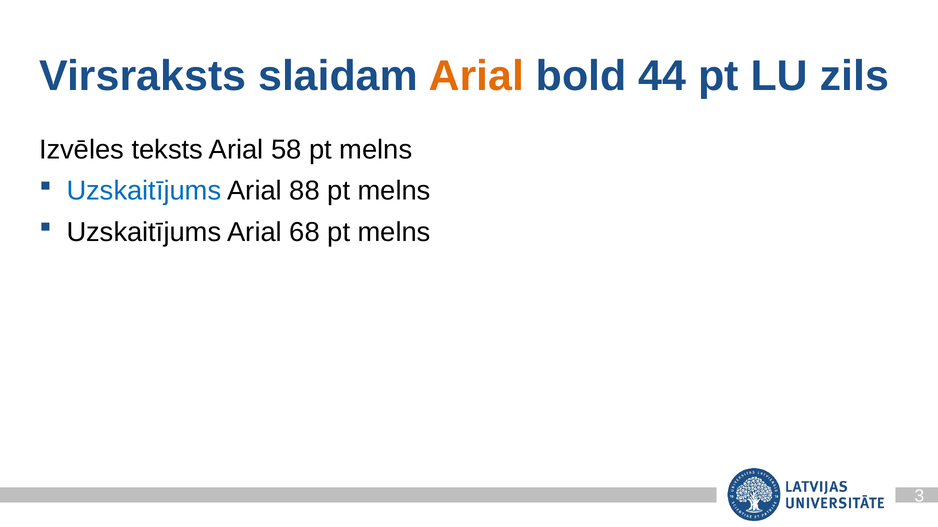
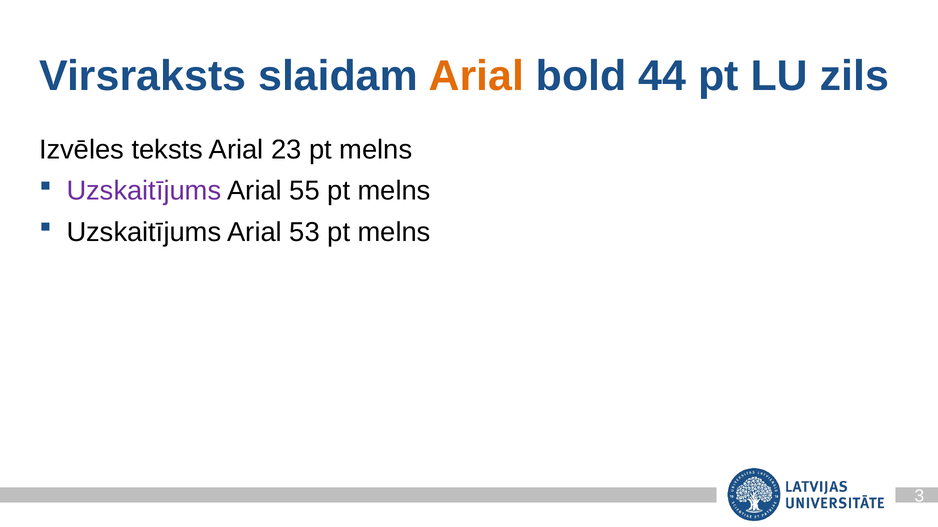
58: 58 -> 23
Uzskaitījums at (144, 191) colour: blue -> purple
88: 88 -> 55
68: 68 -> 53
